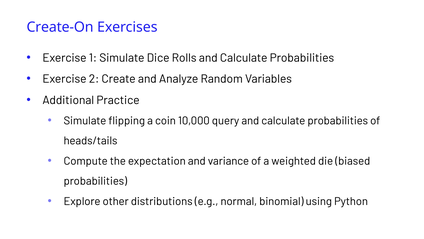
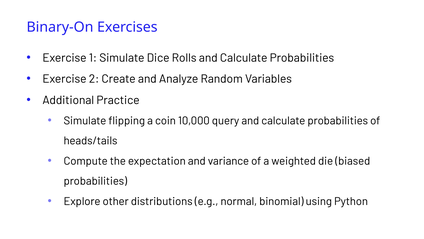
Create-On: Create-On -> Binary-On
